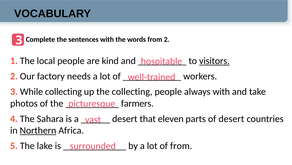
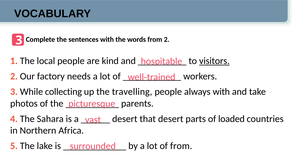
the collecting: collecting -> travelling
farmers: farmers -> parents
that eleven: eleven -> desert
of desert: desert -> loaded
Northern underline: present -> none
